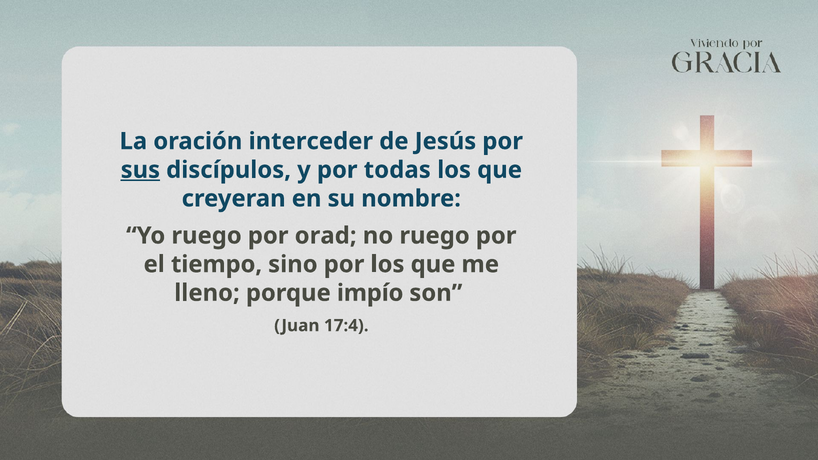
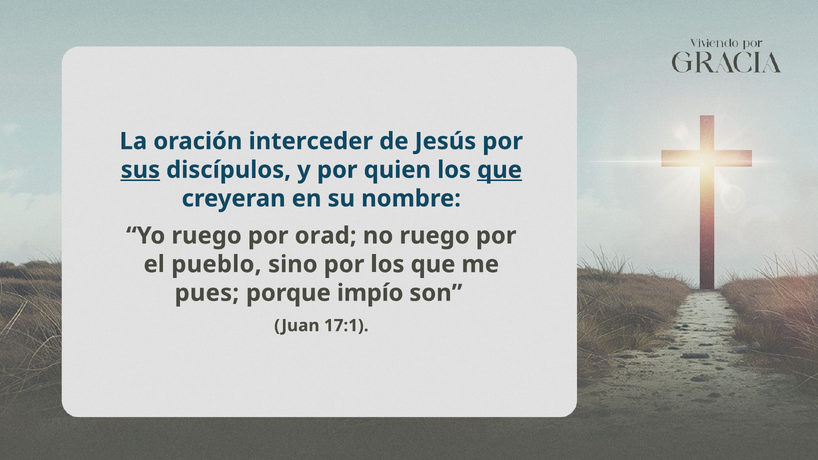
todas: todas -> quien
que at (500, 170) underline: none -> present
tiempo: tiempo -> pueblo
lleno: lleno -> pues
17:4: 17:4 -> 17:1
